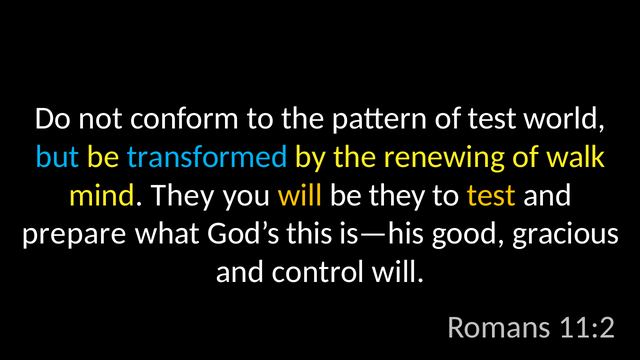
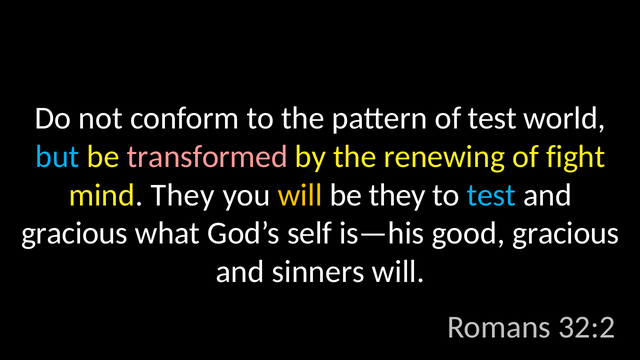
transformed colour: light blue -> pink
walk: walk -> fight
test at (491, 195) colour: yellow -> light blue
prepare at (74, 233): prepare -> gracious
this: this -> self
control: control -> sinners
11:2: 11:2 -> 32:2
